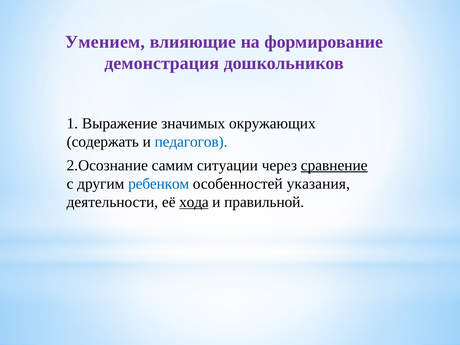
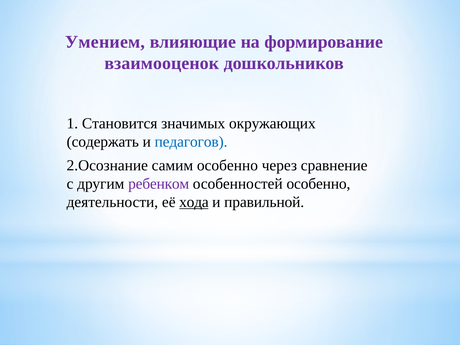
демонстрация: демонстрация -> взаимооценок
Выражение: Выражение -> Становится
самим ситуации: ситуации -> особенно
сравнение underline: present -> none
ребенком colour: blue -> purple
особенностей указания: указания -> особенно
